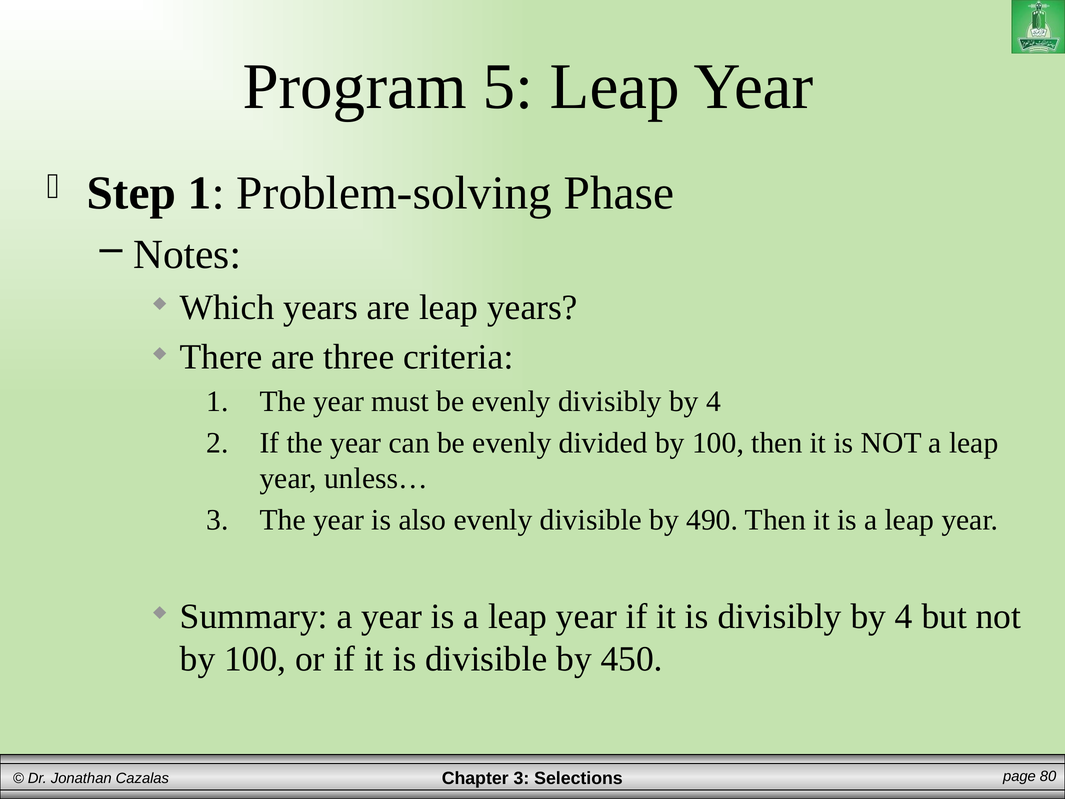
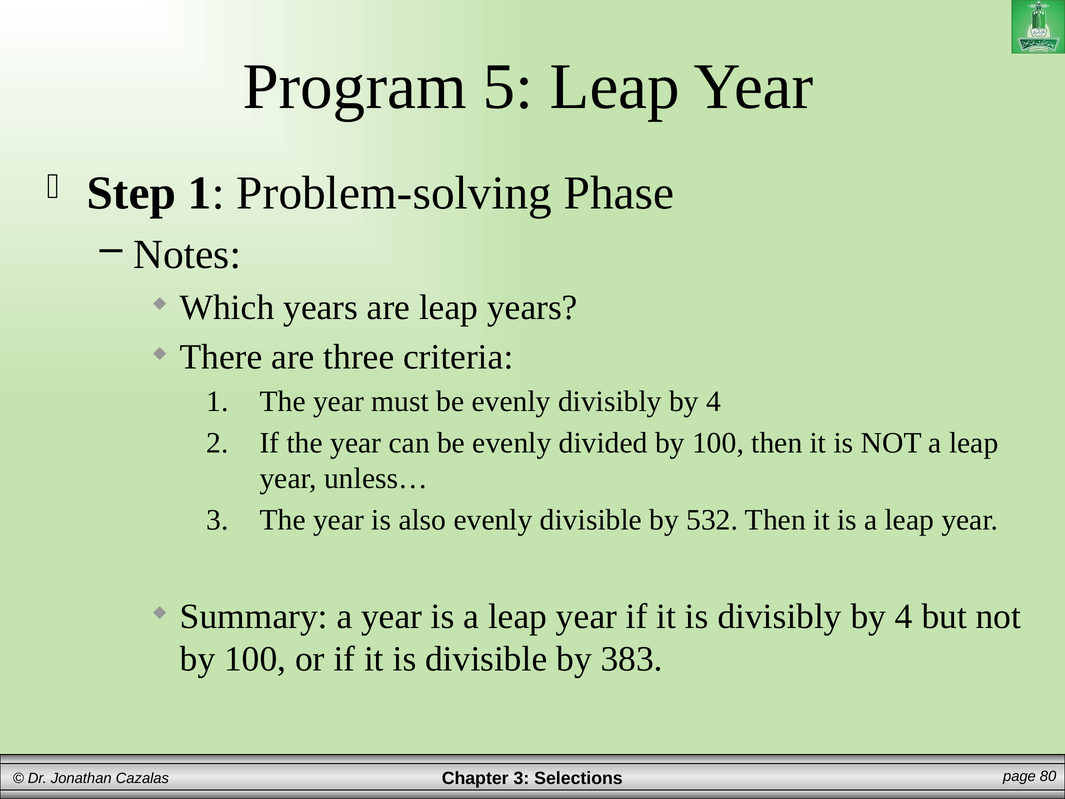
490: 490 -> 532
450: 450 -> 383
